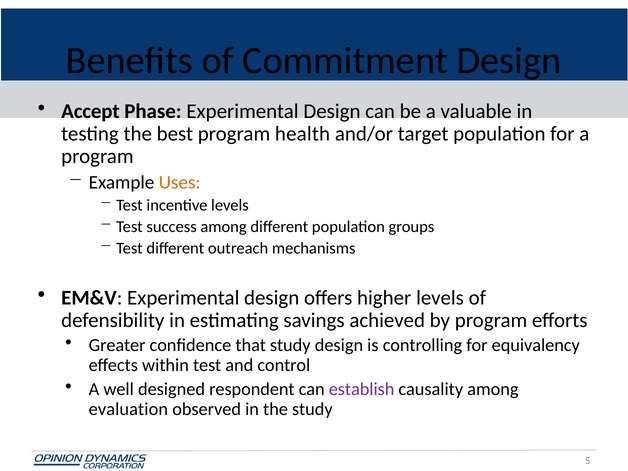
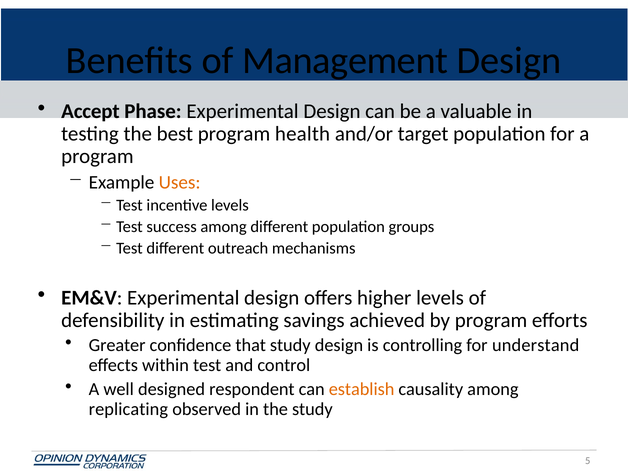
Commitment: Commitment -> Management
equivalency: equivalency -> understand
establish colour: purple -> orange
evaluation: evaluation -> replicating
